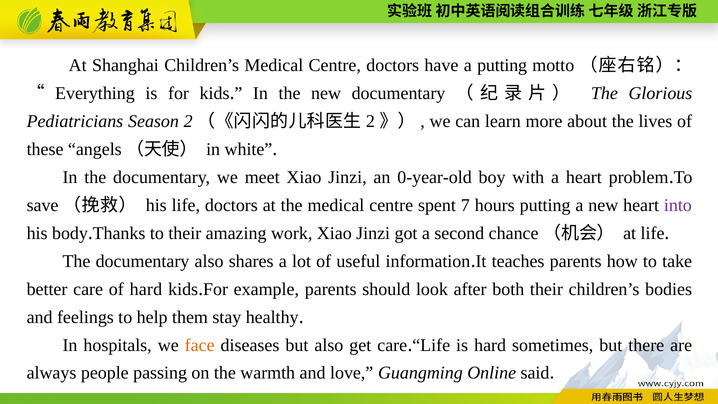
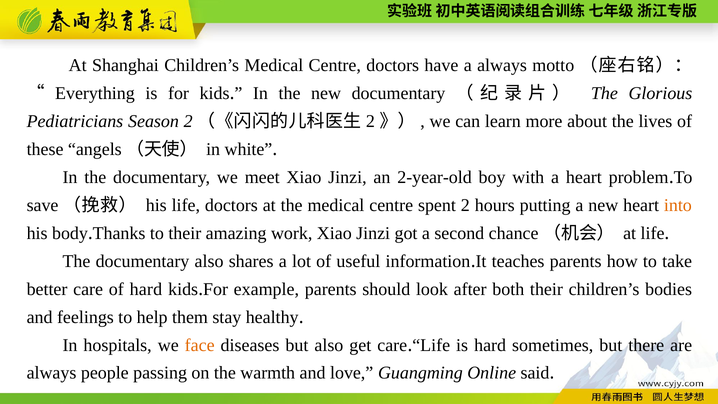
a putting: putting -> always
0-year-old: 0-year-old -> 2-year-old
spent 7: 7 -> 2
into colour: purple -> orange
